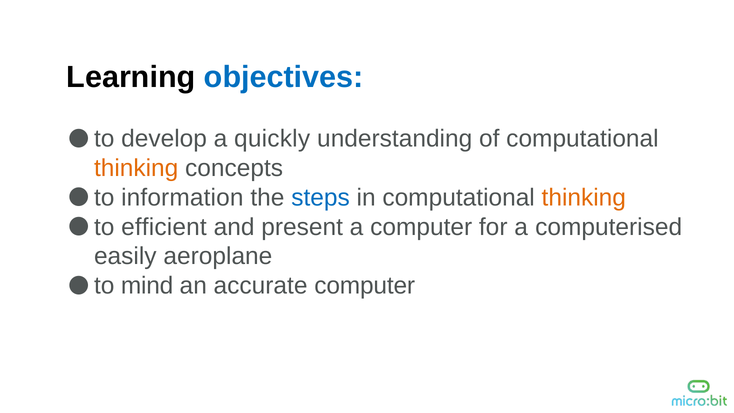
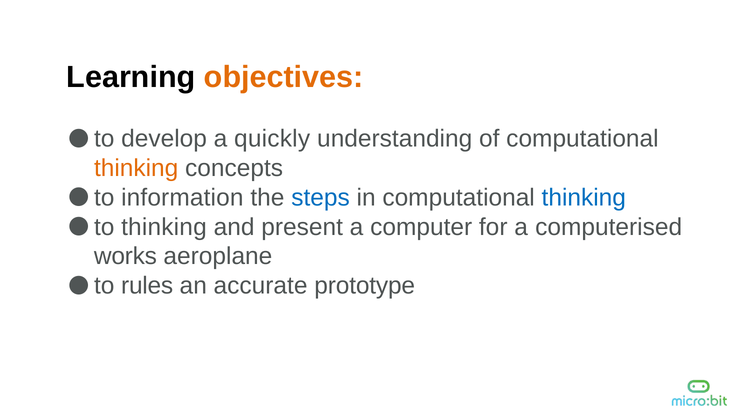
objectives colour: blue -> orange
thinking at (584, 198) colour: orange -> blue
to efficient: efficient -> thinking
easily: easily -> works
mind: mind -> rules
accurate computer: computer -> prototype
